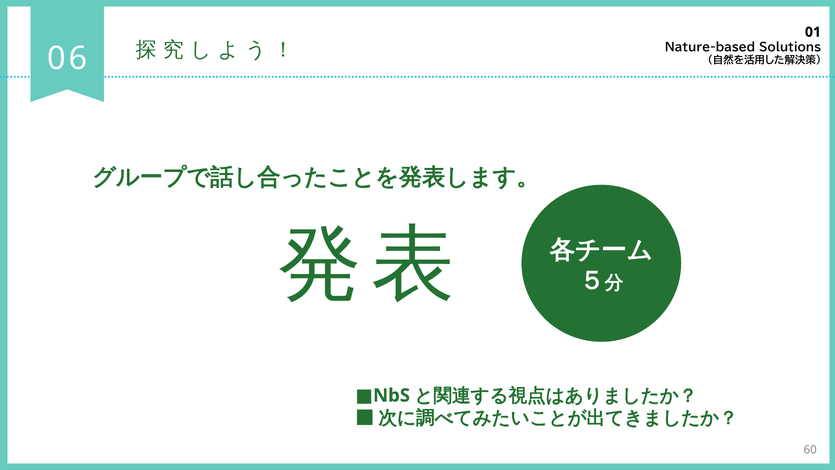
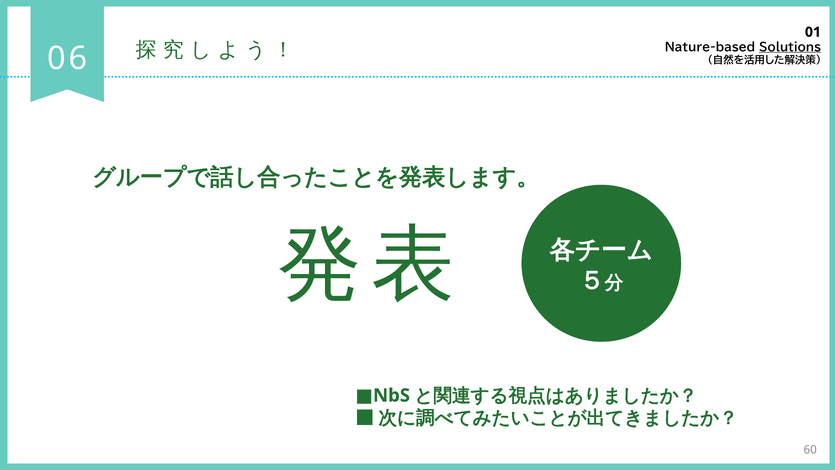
Solutions underline: none -> present
